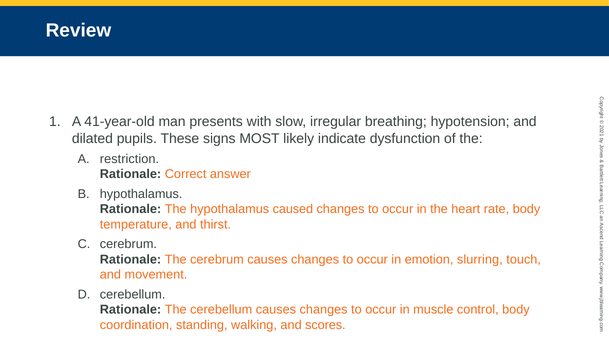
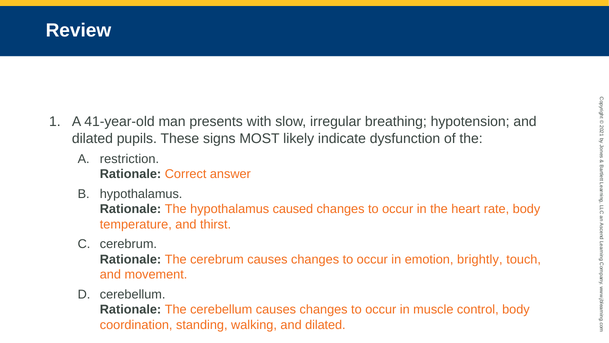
slurring: slurring -> brightly
walking and scores: scores -> dilated
